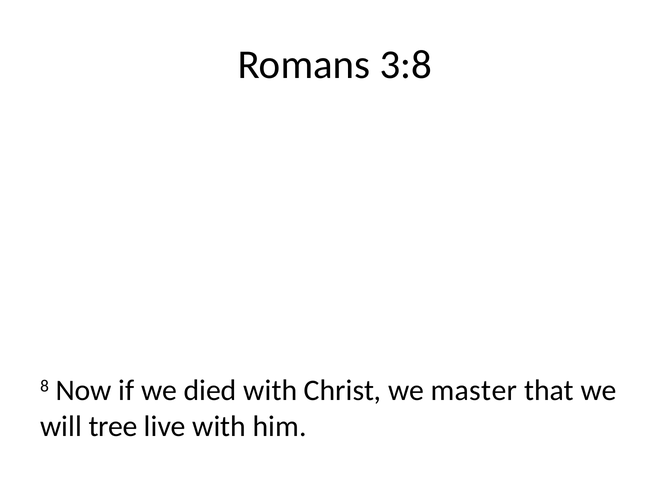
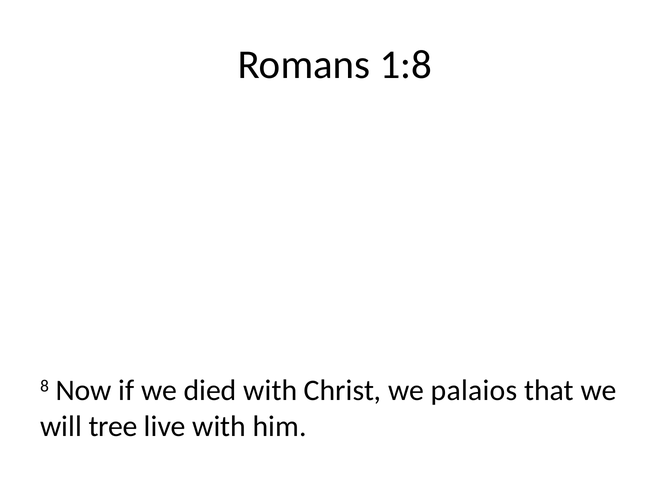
3:8: 3:8 -> 1:8
master: master -> palaios
